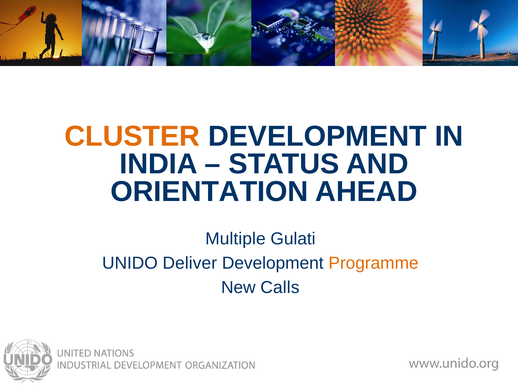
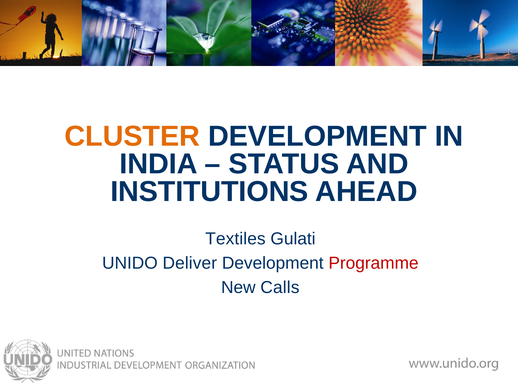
ORIENTATION: ORIENTATION -> INSTITUTIONS
Multiple: Multiple -> Textiles
Programme colour: orange -> red
